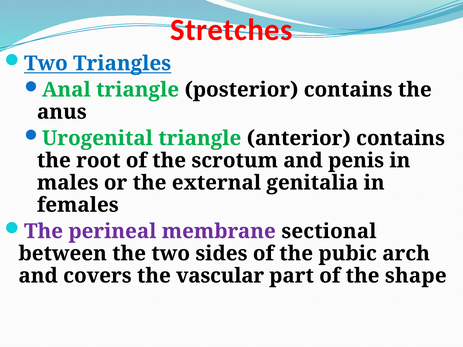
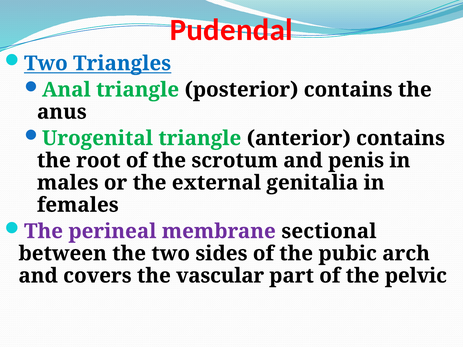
Stretches: Stretches -> Pudendal
shape: shape -> pelvic
